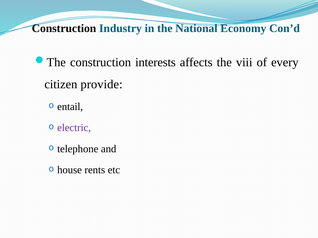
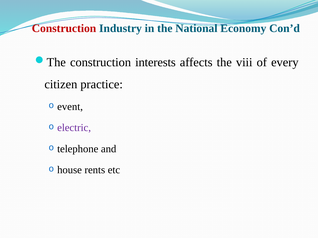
Construction at (64, 28) colour: black -> red
provide: provide -> practice
entail: entail -> event
